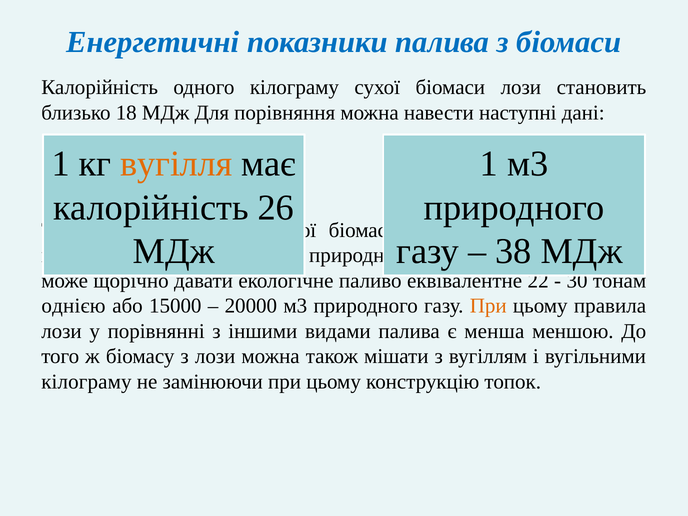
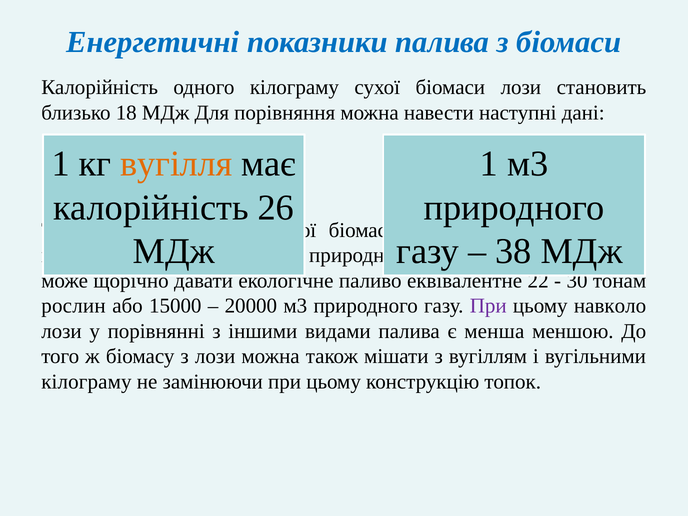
однією: однією -> рослин
При at (488, 306) colour: orange -> purple
правила: правила -> навколо
